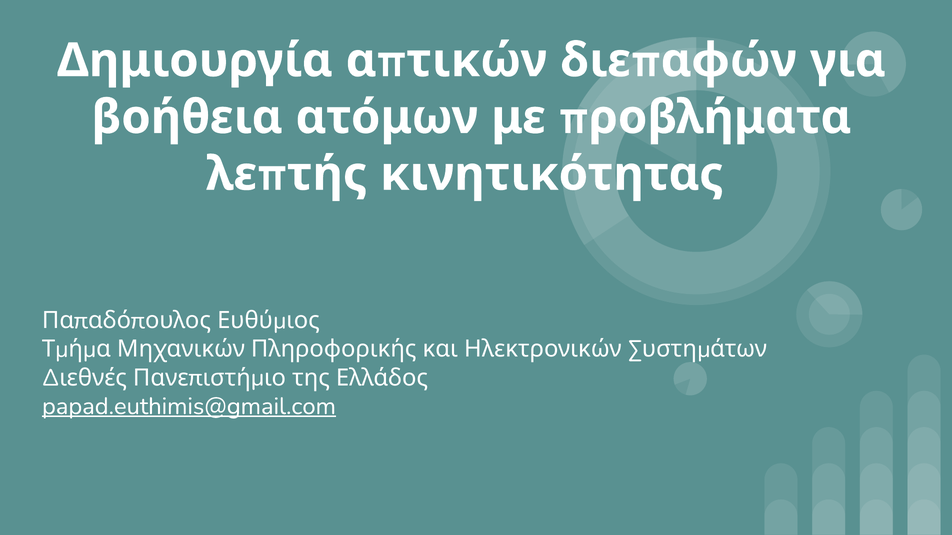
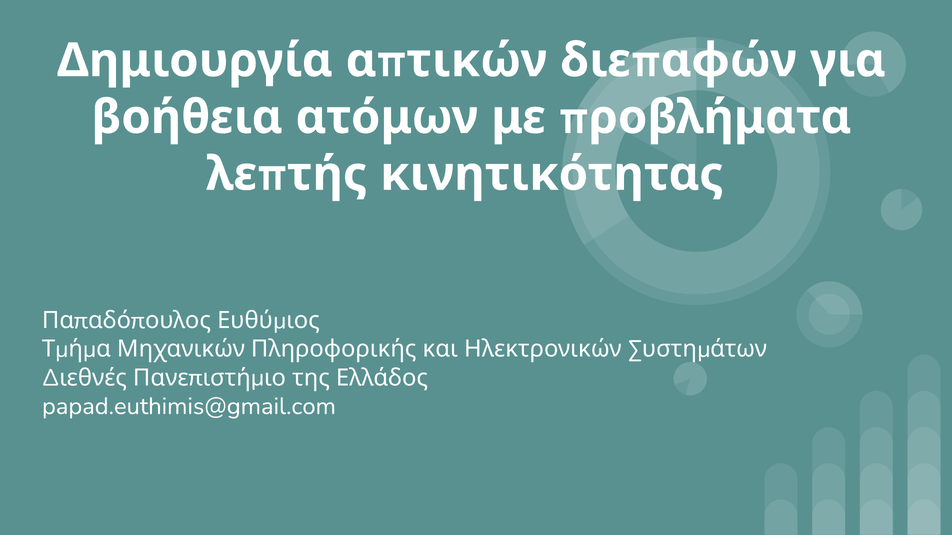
papad.euthimis@gmail.com underline: present -> none
